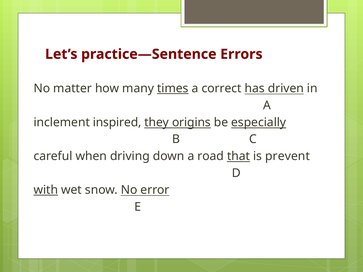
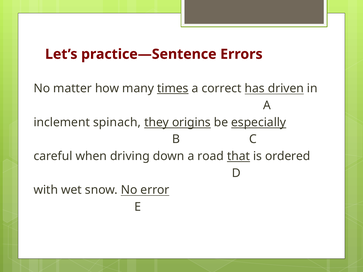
inspired: inspired -> spinach
prevent: prevent -> ordered
with underline: present -> none
